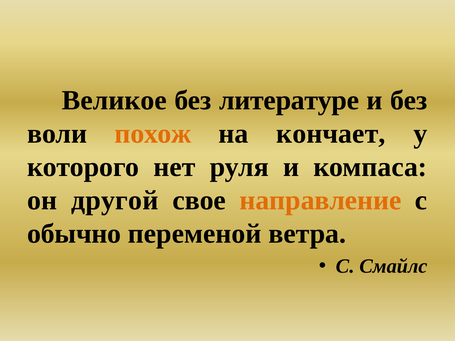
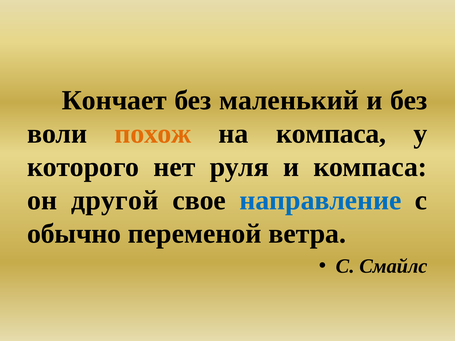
Великое: Великое -> Кончает
литературе: литературе -> маленький
на кончает: кончает -> компаса
направление colour: orange -> blue
